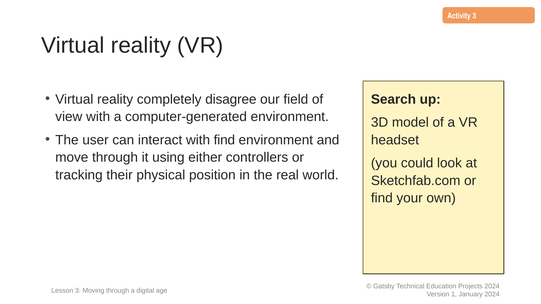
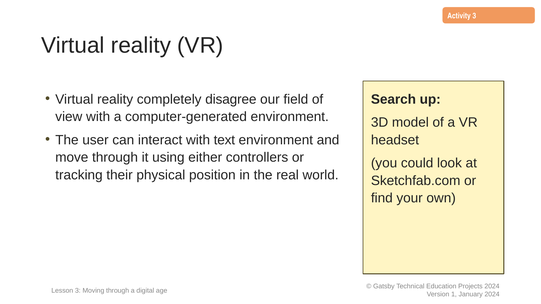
with find: find -> text
